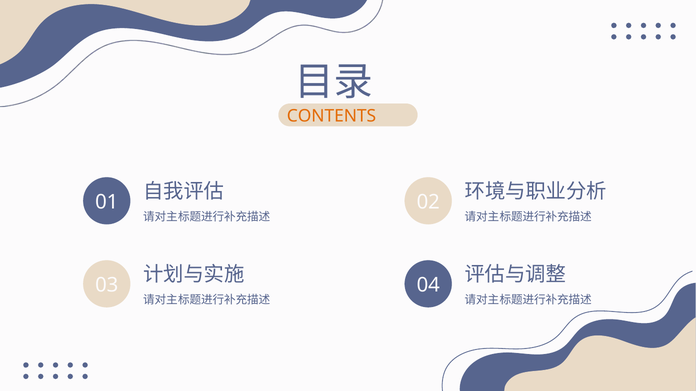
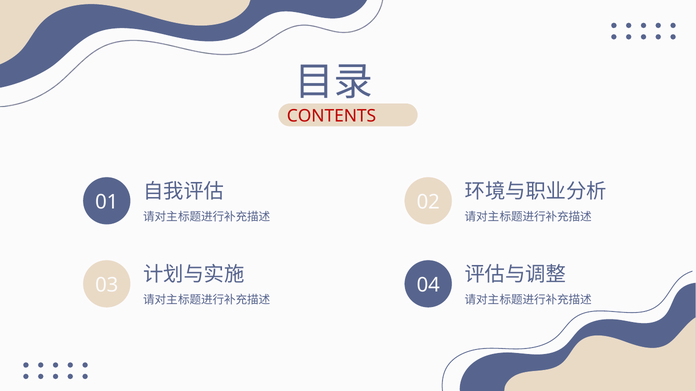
CONTENTS colour: orange -> red
